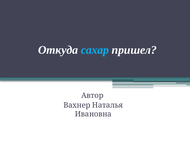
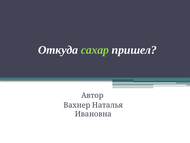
сахар colour: light blue -> light green
